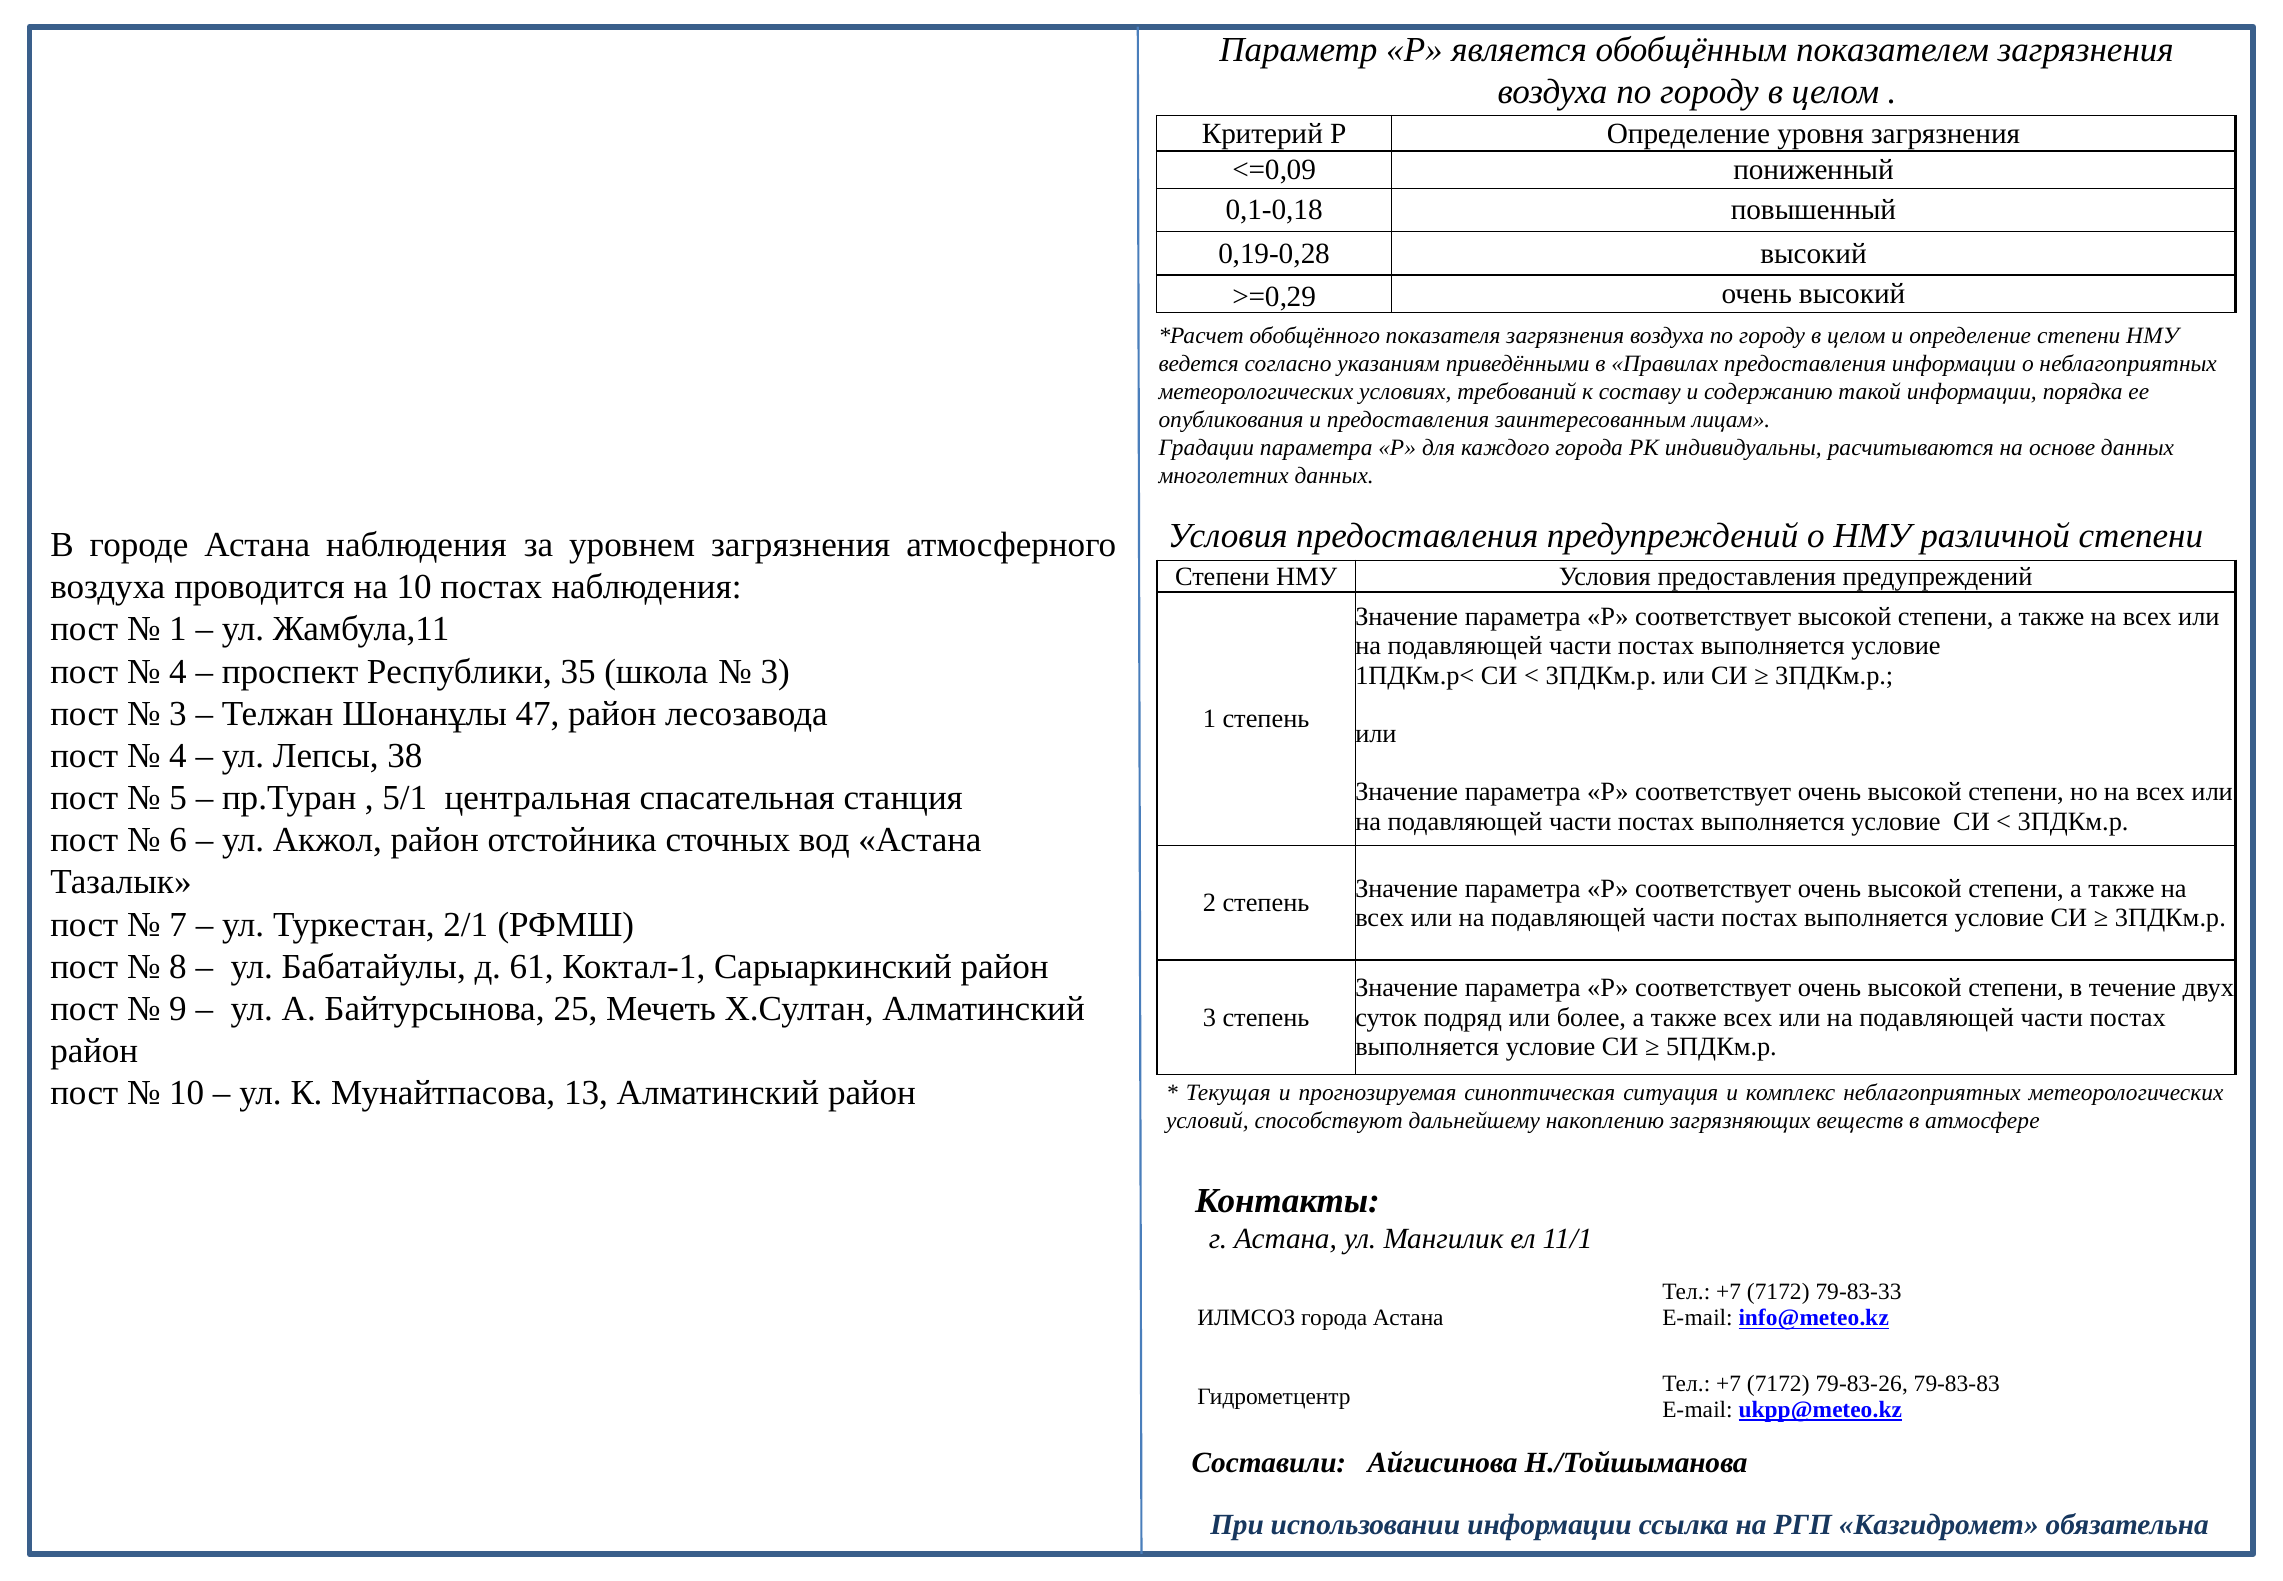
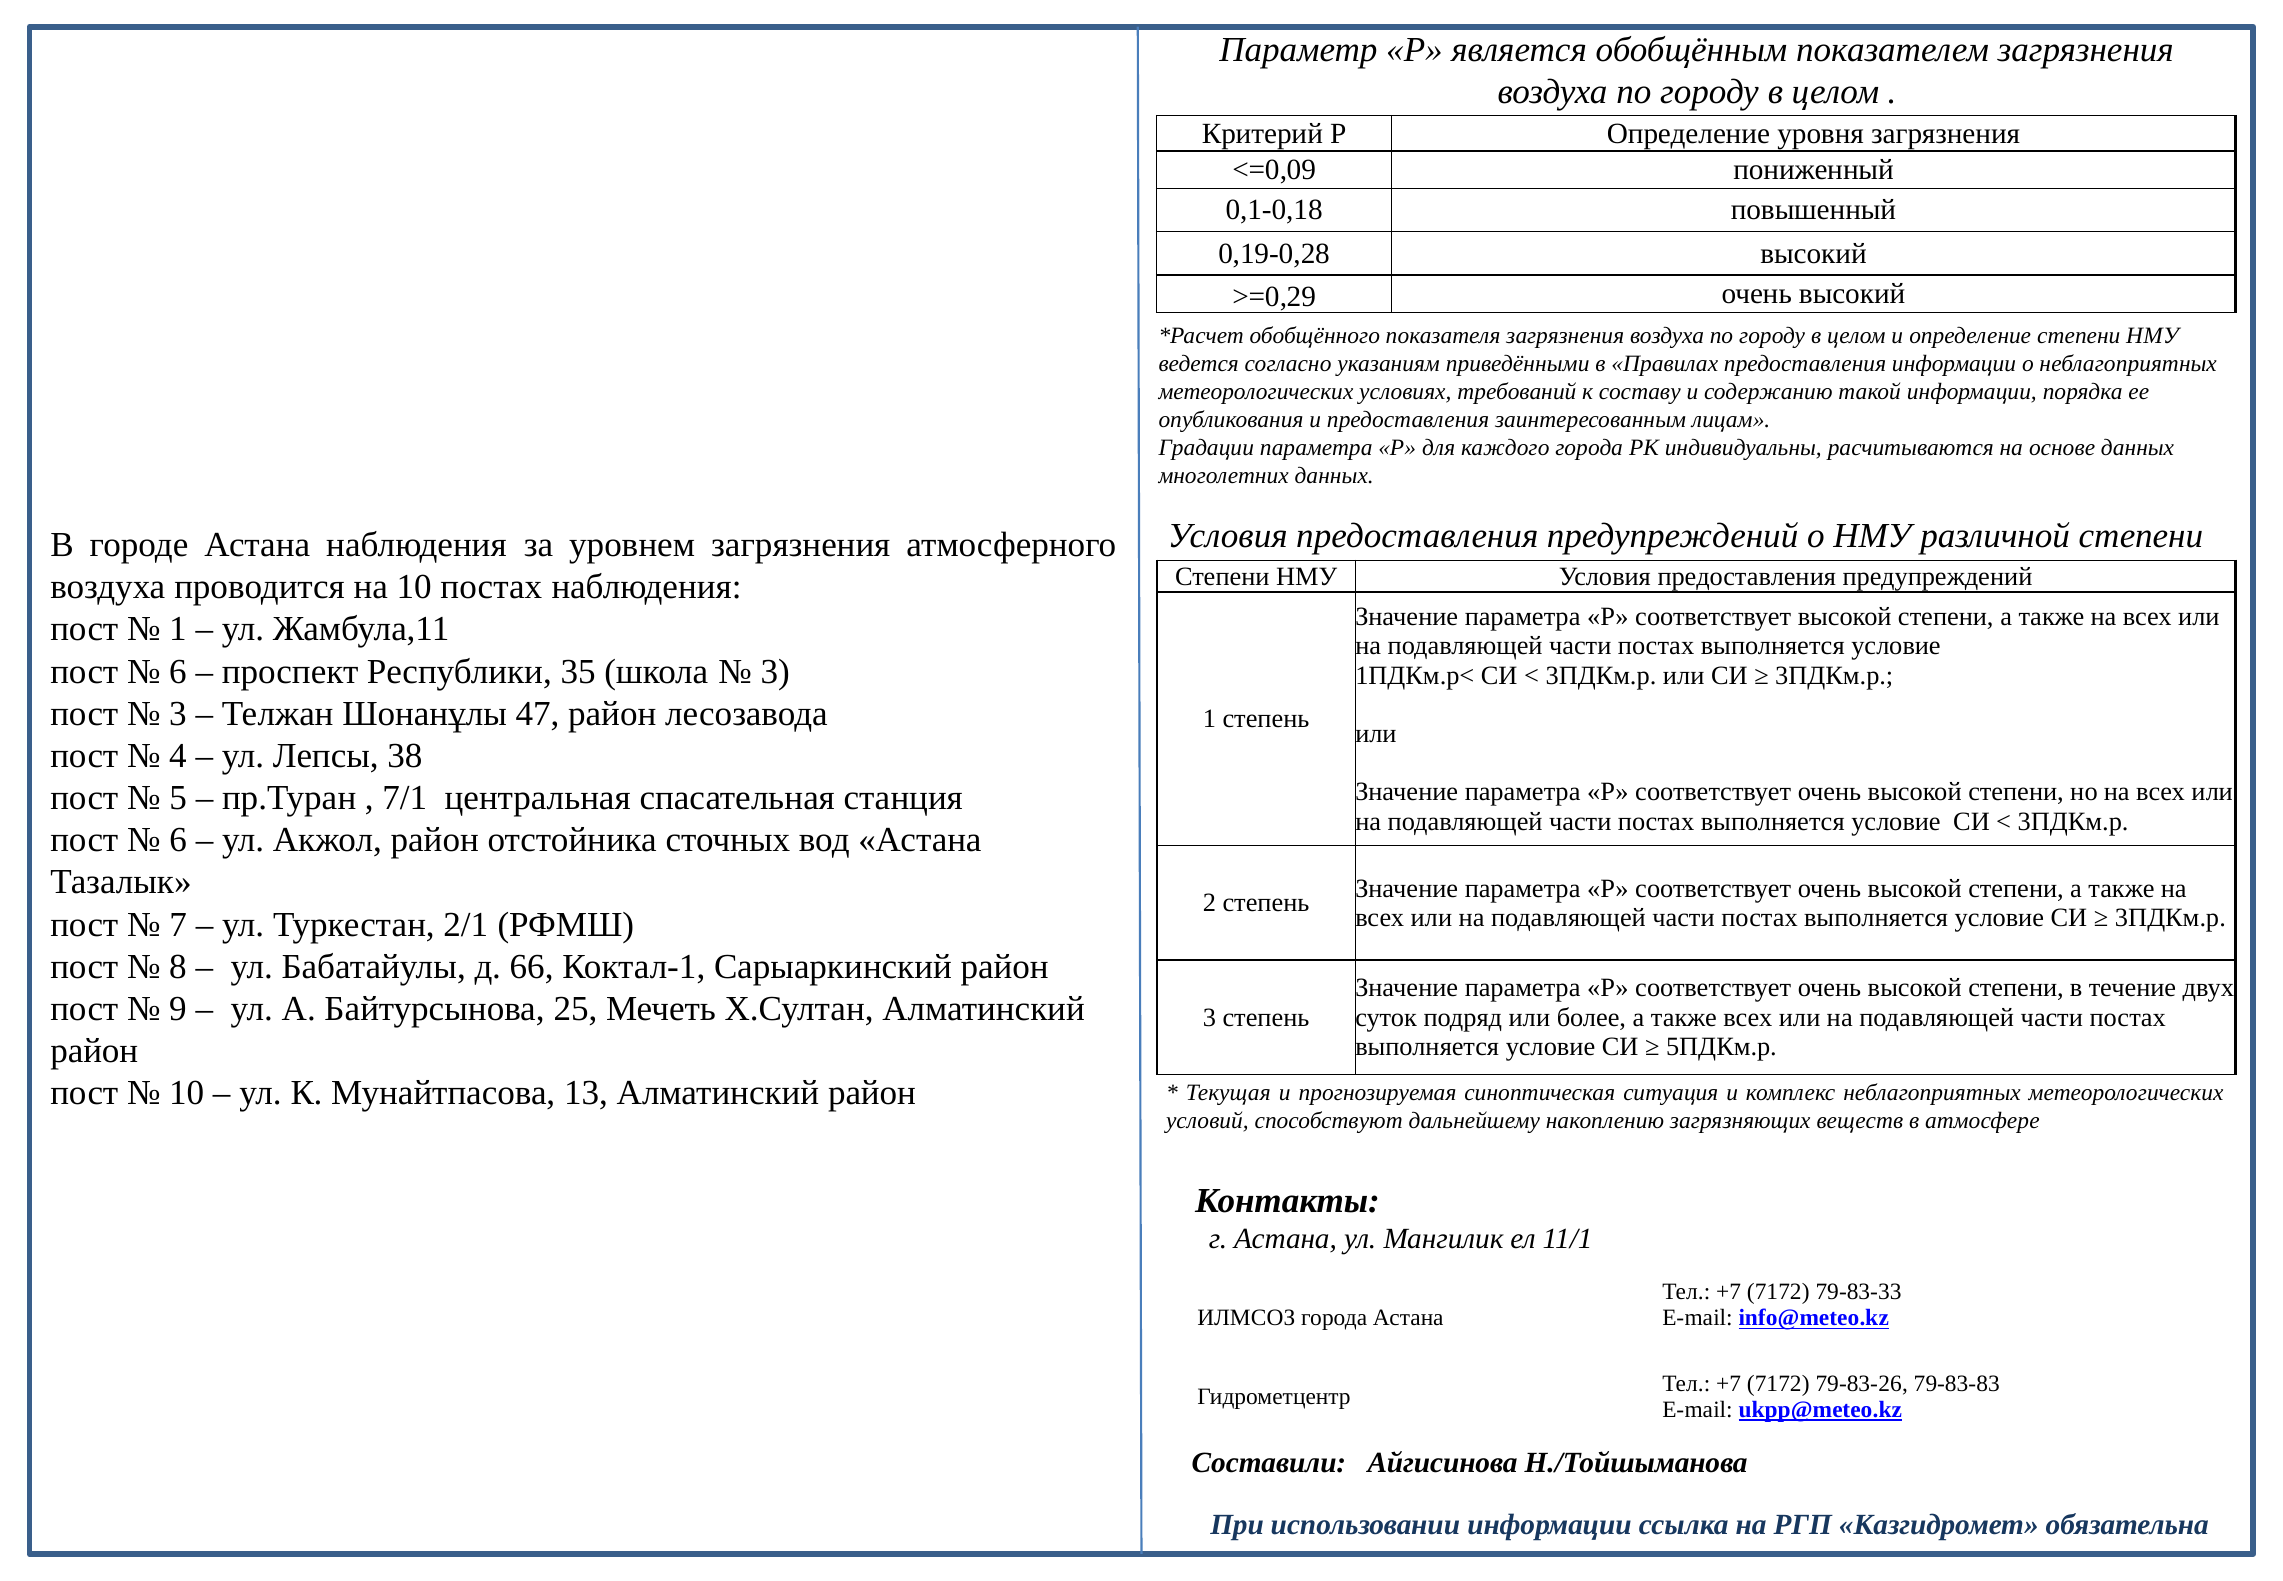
4 at (178, 671): 4 -> 6
5/1: 5/1 -> 7/1
61: 61 -> 66
